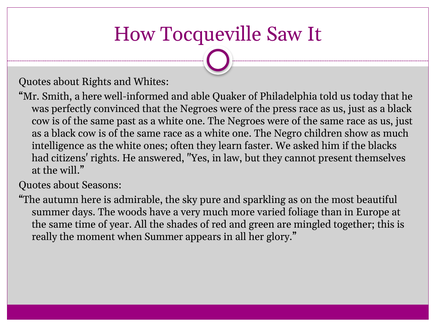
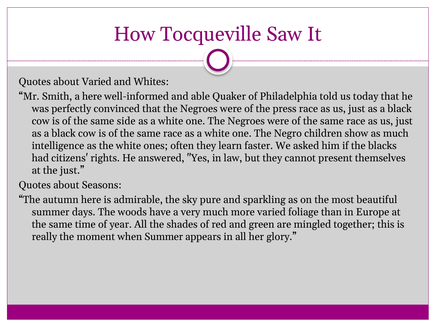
about Rights: Rights -> Varied
past: past -> side
the will: will -> just
